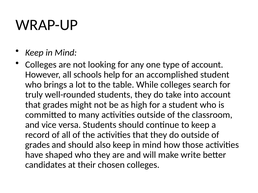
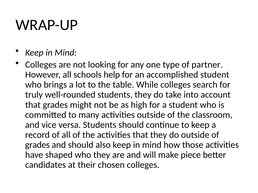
of account: account -> partner
write: write -> piece
